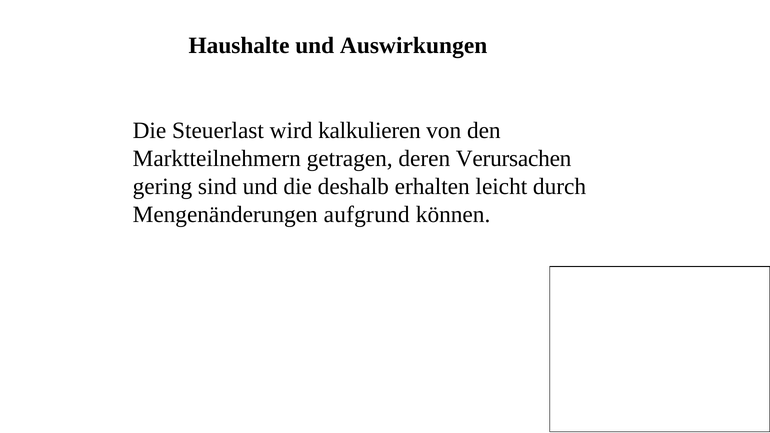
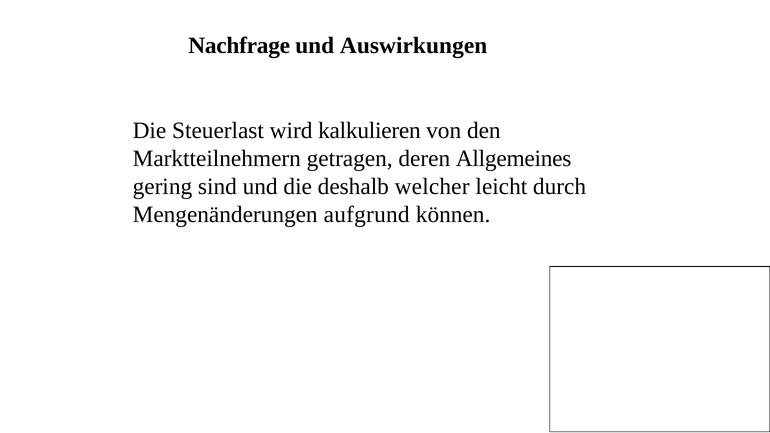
Haushalte: Haushalte -> Nachfrage
Verursachen: Verursachen -> Allgemeines
erhalten: erhalten -> welcher
